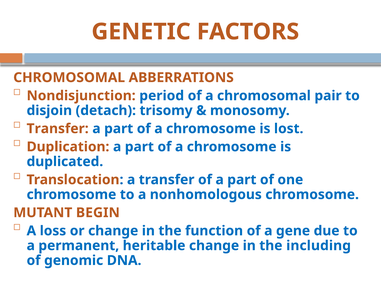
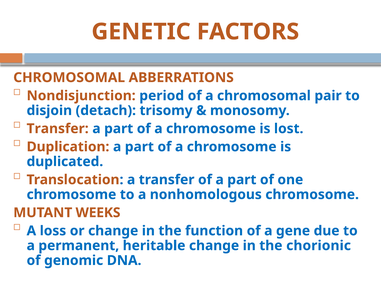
BEGIN: BEGIN -> WEEKS
including: including -> chorionic
